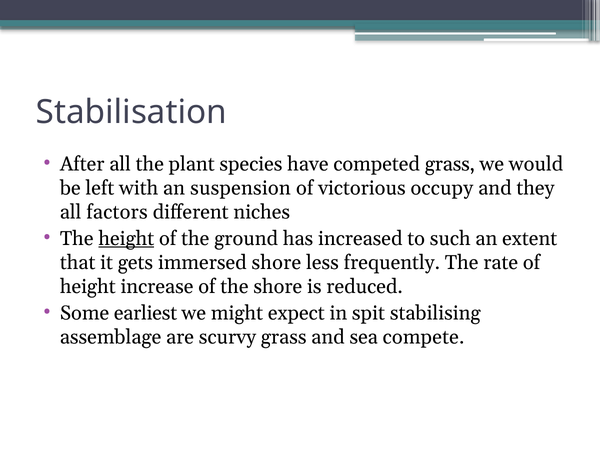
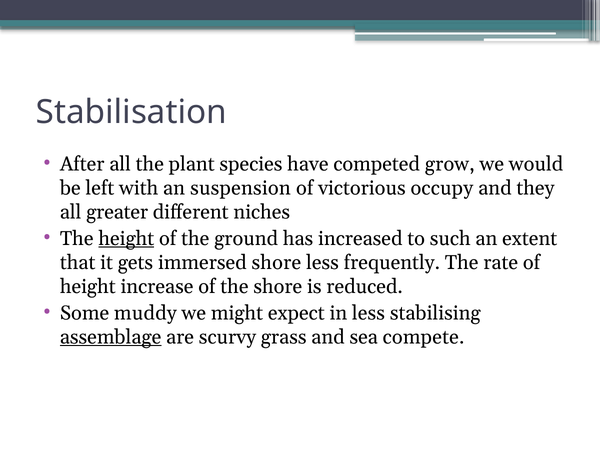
competed grass: grass -> grow
factors: factors -> greater
earliest: earliest -> muddy
in spit: spit -> less
assemblage underline: none -> present
